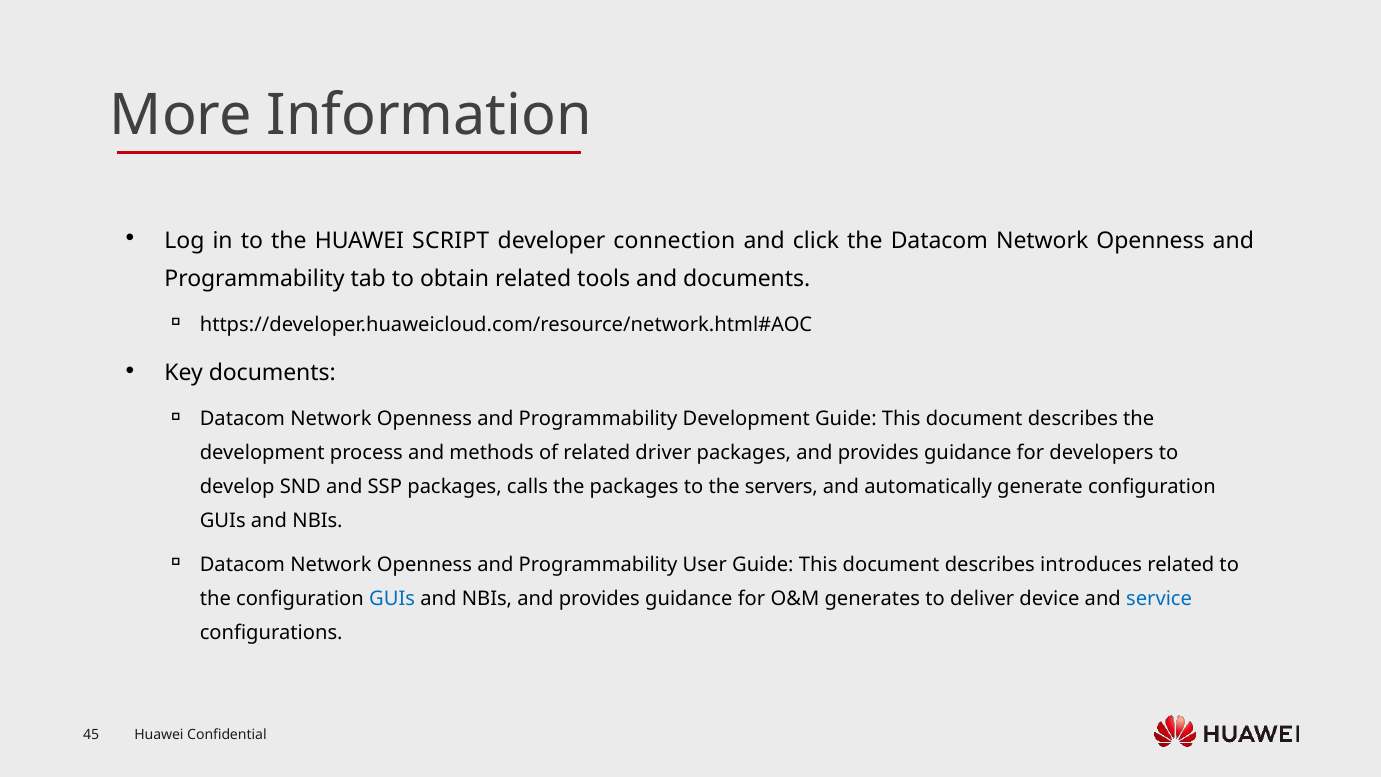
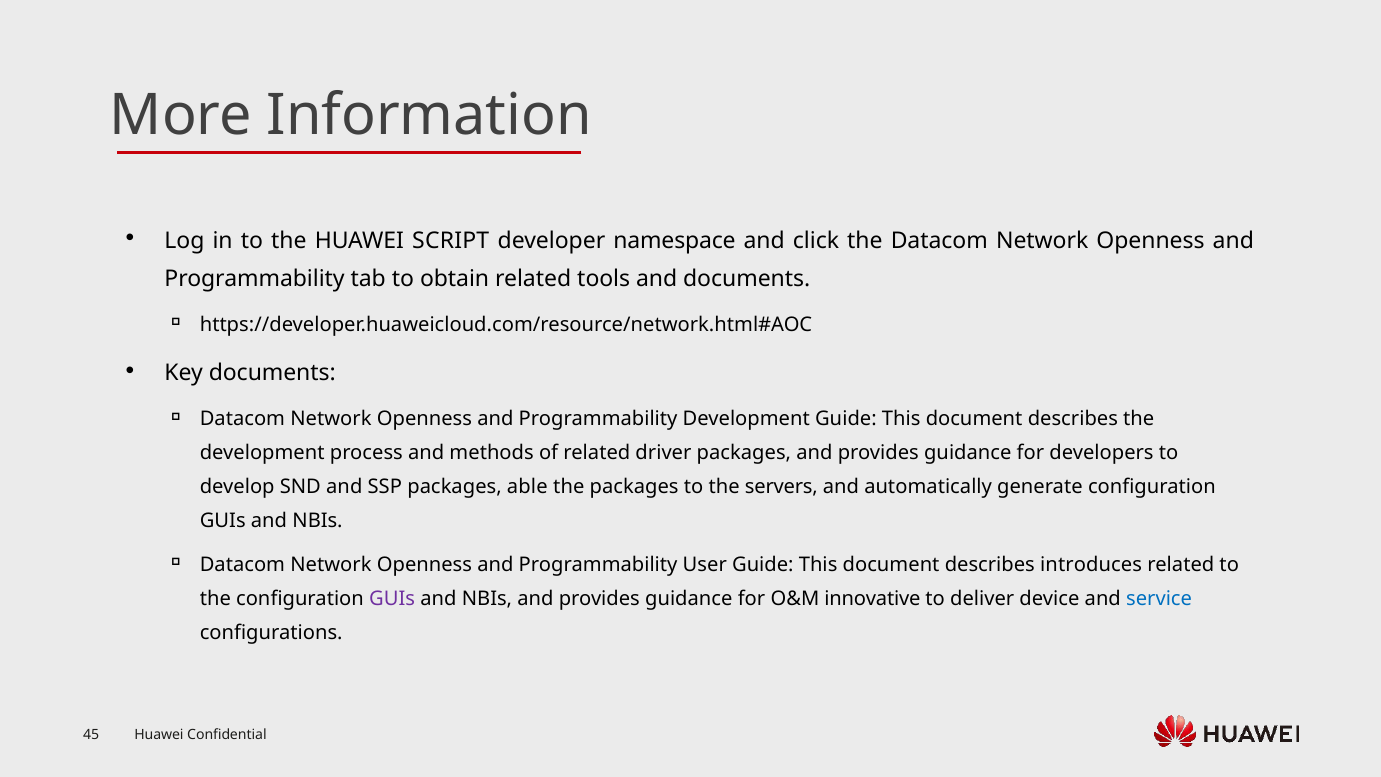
connection: connection -> namespace
calls: calls -> able
GUIs at (392, 599) colour: blue -> purple
generates: generates -> innovative
